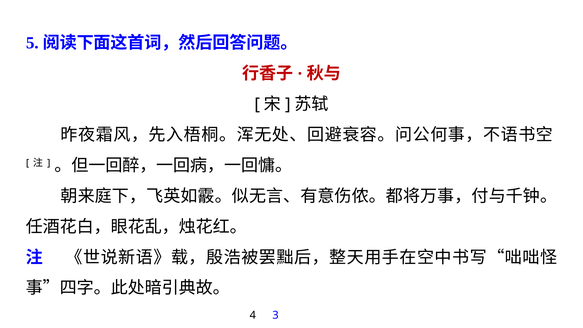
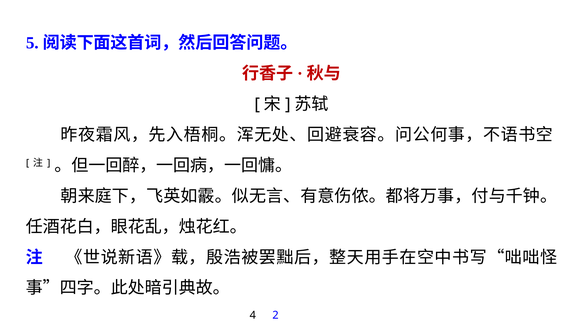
3: 3 -> 2
